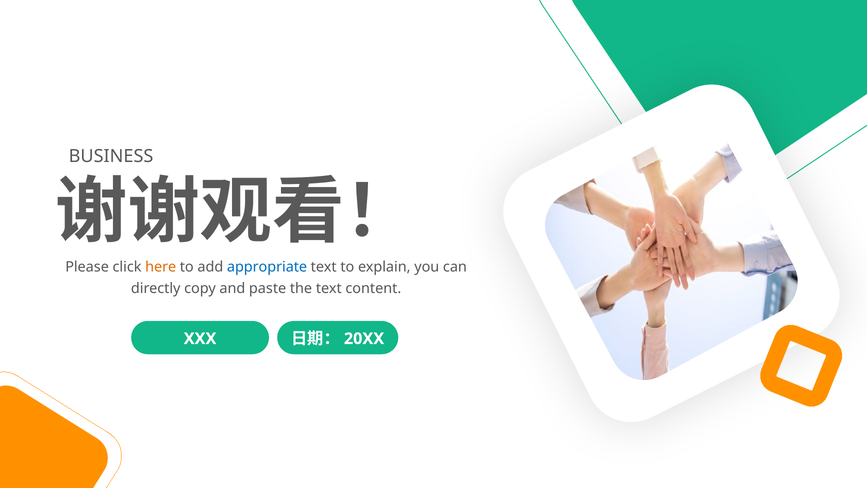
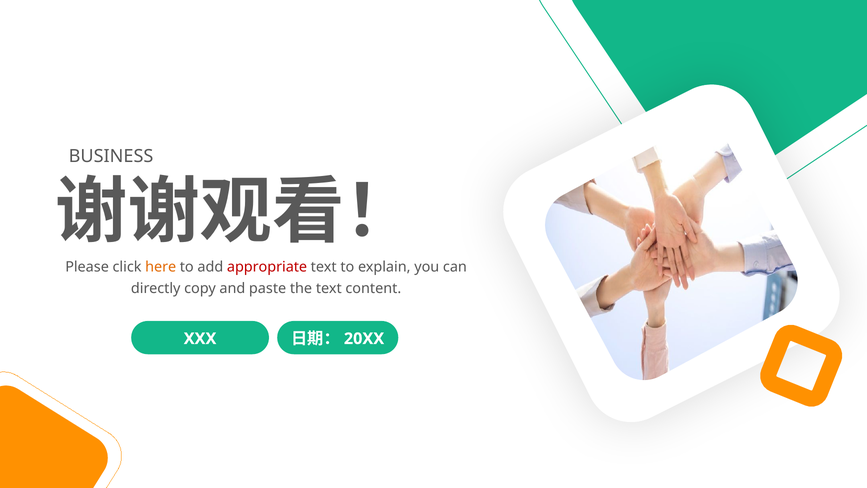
appropriate colour: blue -> red
